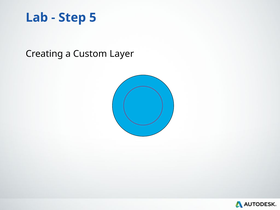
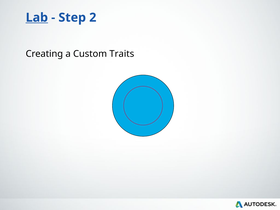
Lab underline: none -> present
5: 5 -> 2
Layer: Layer -> Traits
